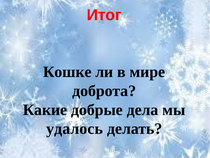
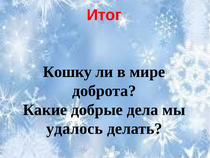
Кошке: Кошке -> Кошку
